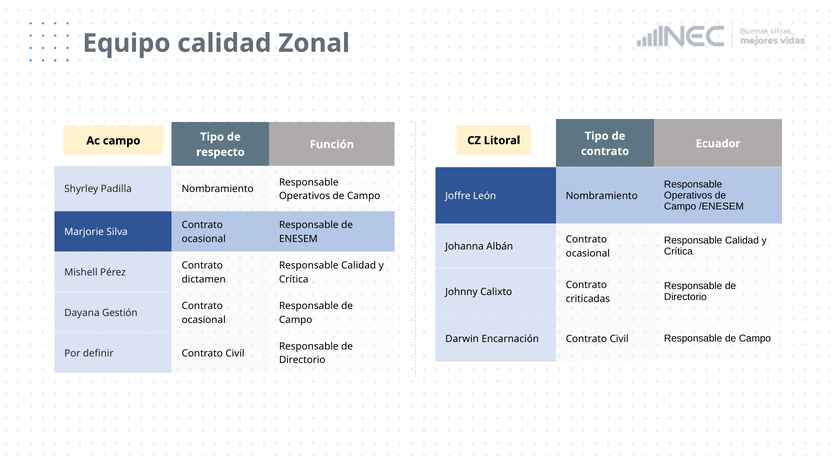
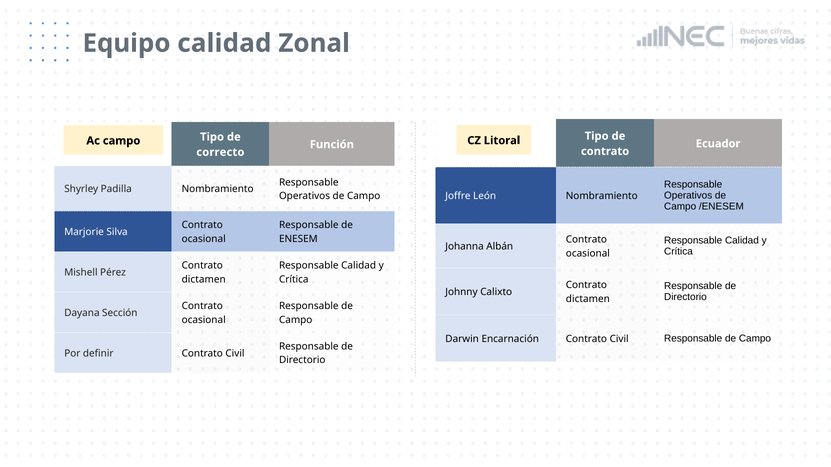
respecto: respecto -> correcto
criticadas at (588, 299): criticadas -> dictamen
Gestión: Gestión -> Sección
